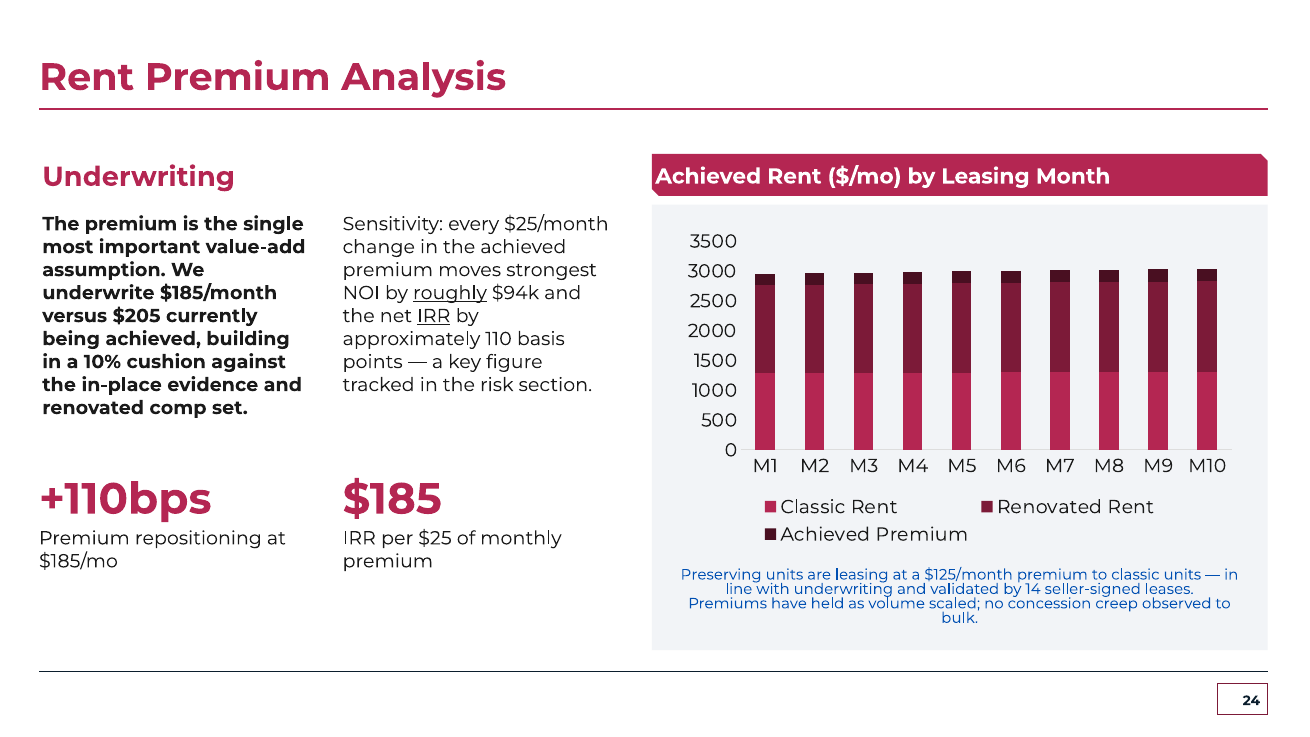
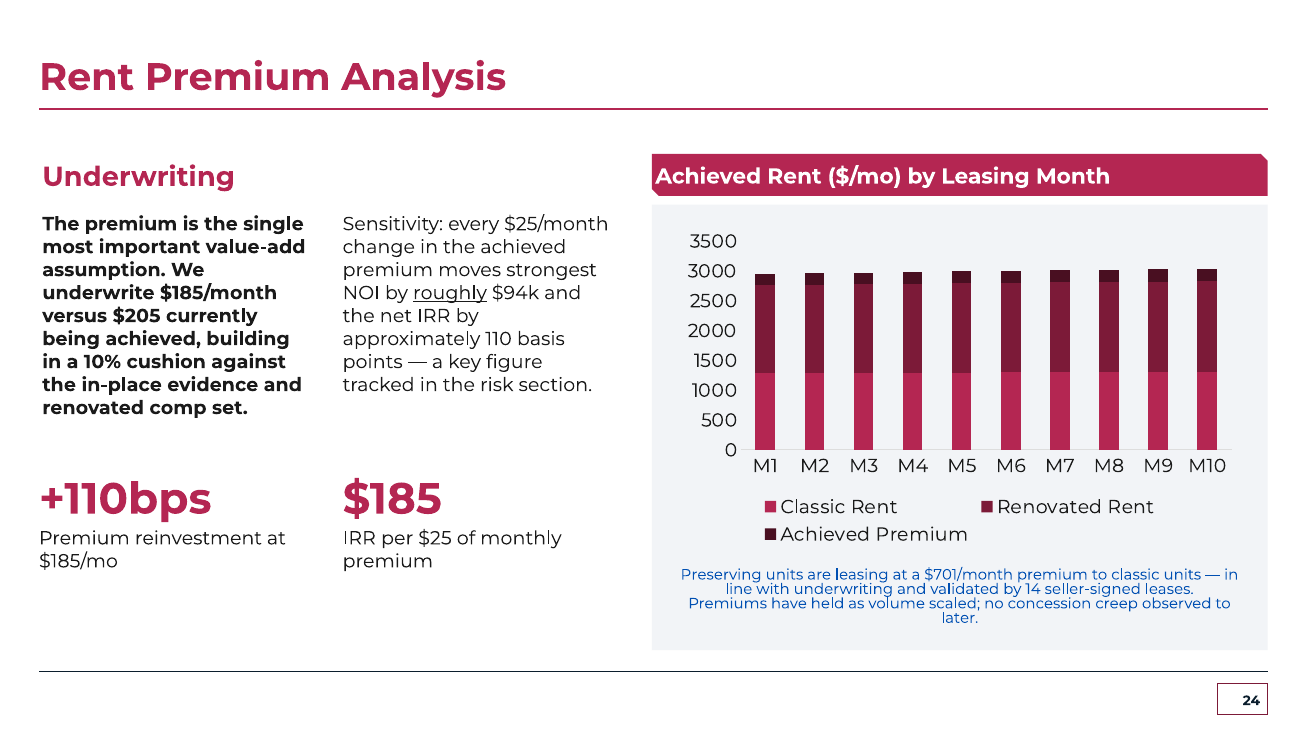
IRR at (434, 316) underline: present -> none
repositioning: repositioning -> reinvestment
$125/month: $125/month -> $701/month
bulk: bulk -> later
